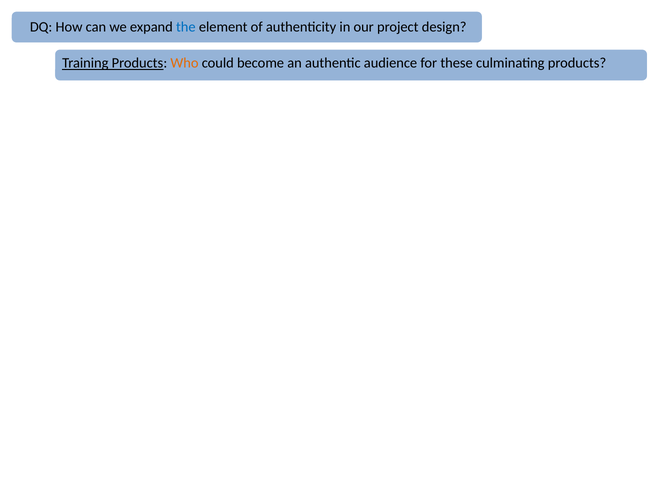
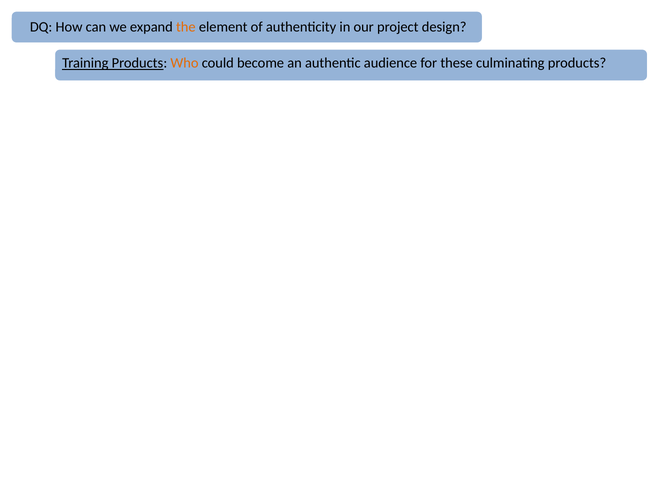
the colour: blue -> orange
